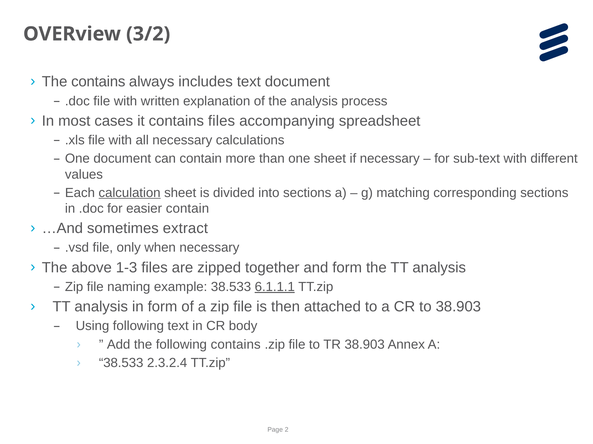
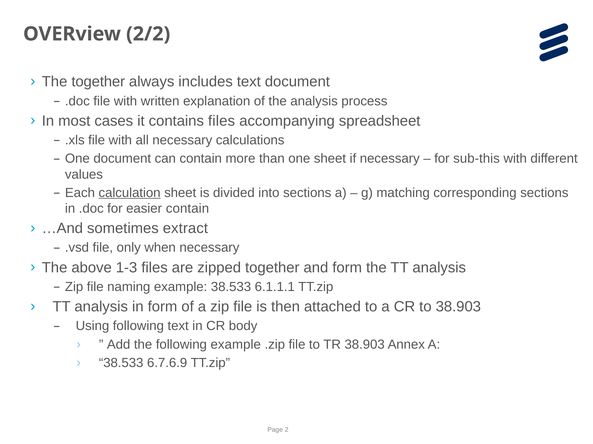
3/2: 3/2 -> 2/2
The contains: contains -> together
sub-text: sub-text -> sub-this
6.1.1.1 underline: present -> none
following contains: contains -> example
2.3.2.4: 2.3.2.4 -> 6.7.6.9
